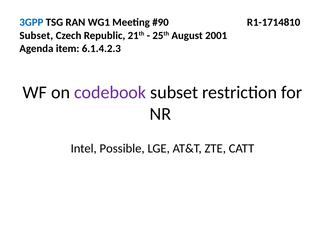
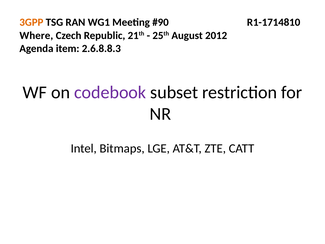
3GPP colour: blue -> orange
Subset at (36, 35): Subset -> Where
2001: 2001 -> 2012
6.1.4.2.3: 6.1.4.2.3 -> 2.6.8.8.3
Possible: Possible -> Bitmaps
